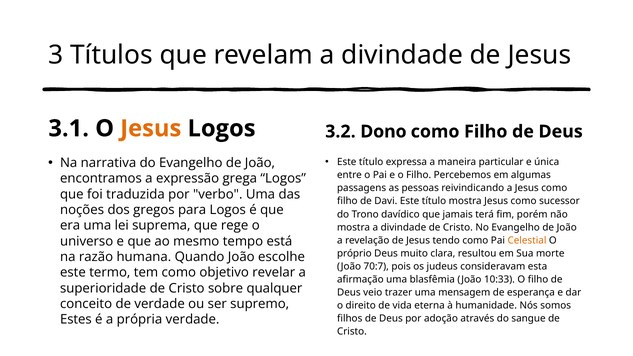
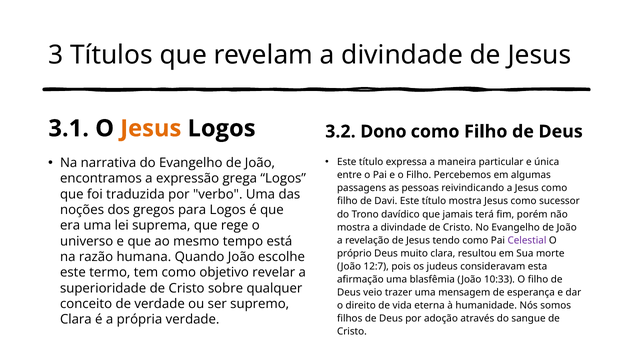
Celestial colour: orange -> purple
70:7: 70:7 -> 12:7
Estes at (76, 320): Estes -> Clara
